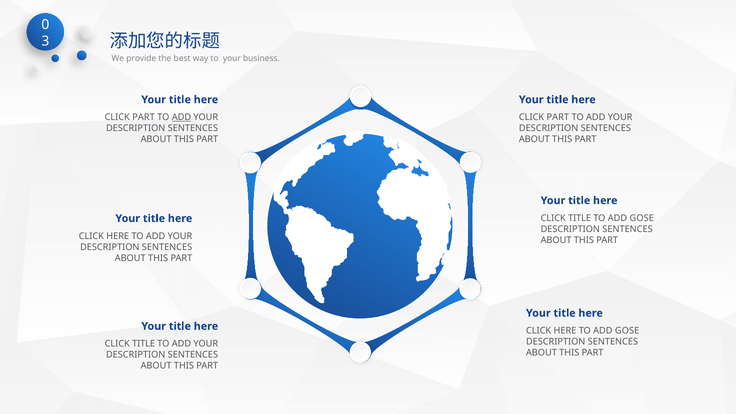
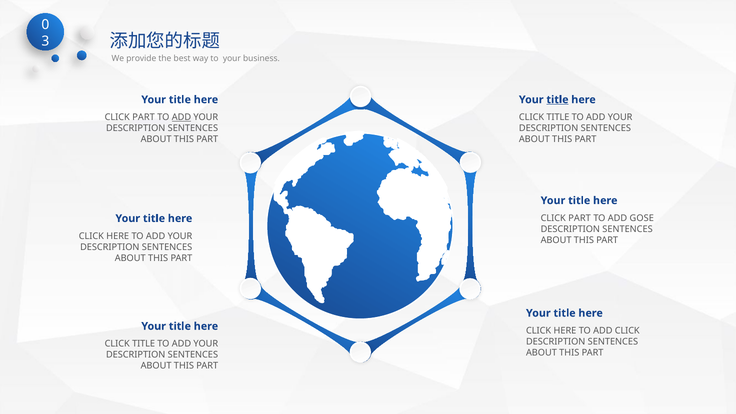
title at (557, 100) underline: none -> present
PART at (558, 117): PART -> TITLE
TITLE at (580, 218): TITLE -> PART
HERE TO ADD GOSE: GOSE -> CLICK
